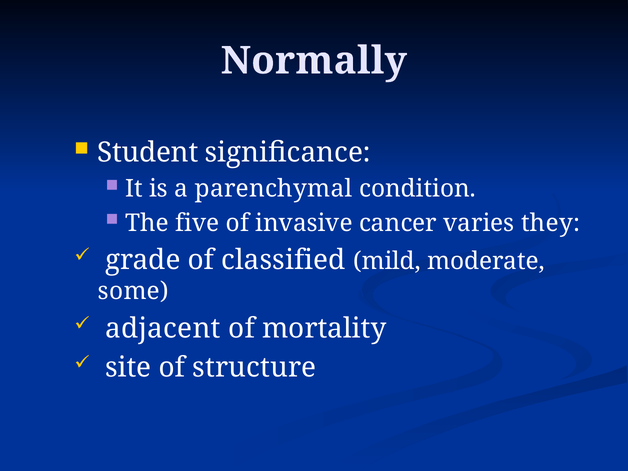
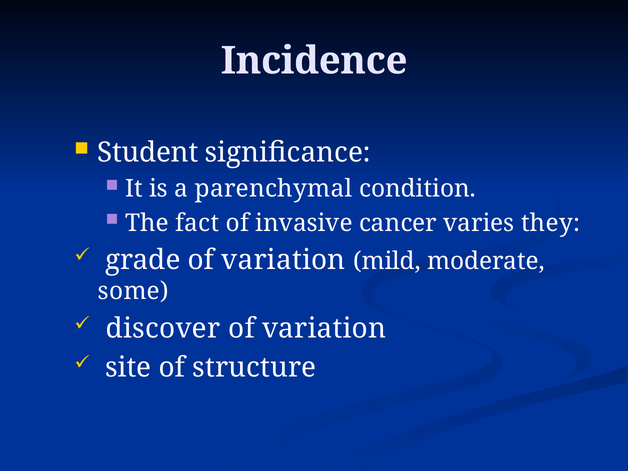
Normally: Normally -> Incidence
five: five -> fact
grade of classified: classified -> variation
adjacent: adjacent -> discover
mortality at (324, 329): mortality -> variation
